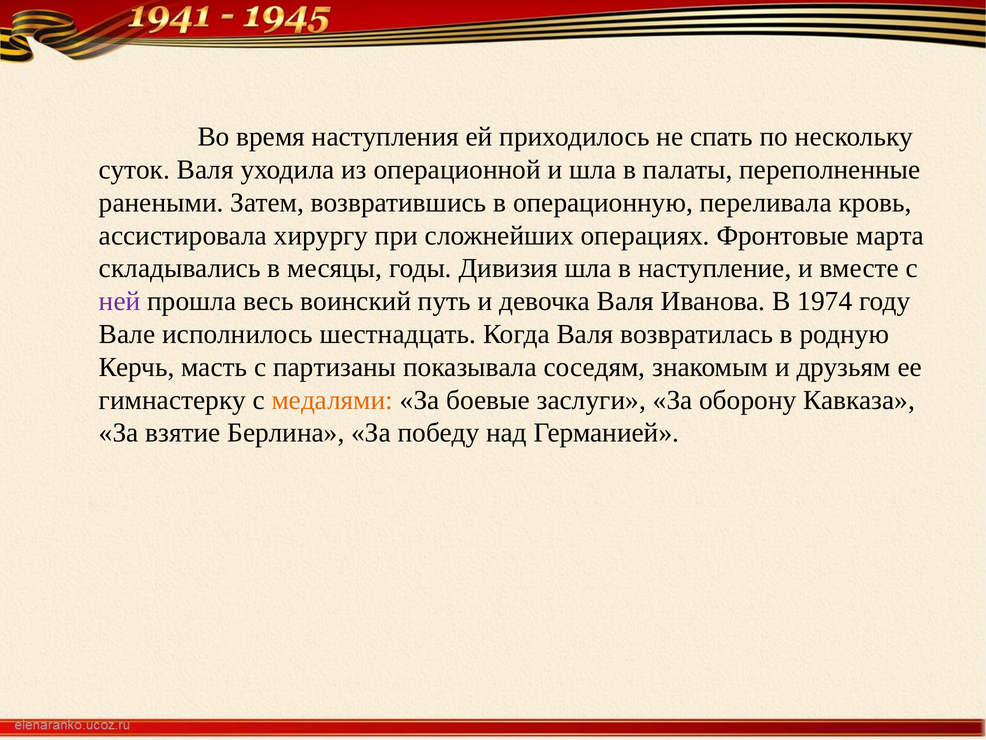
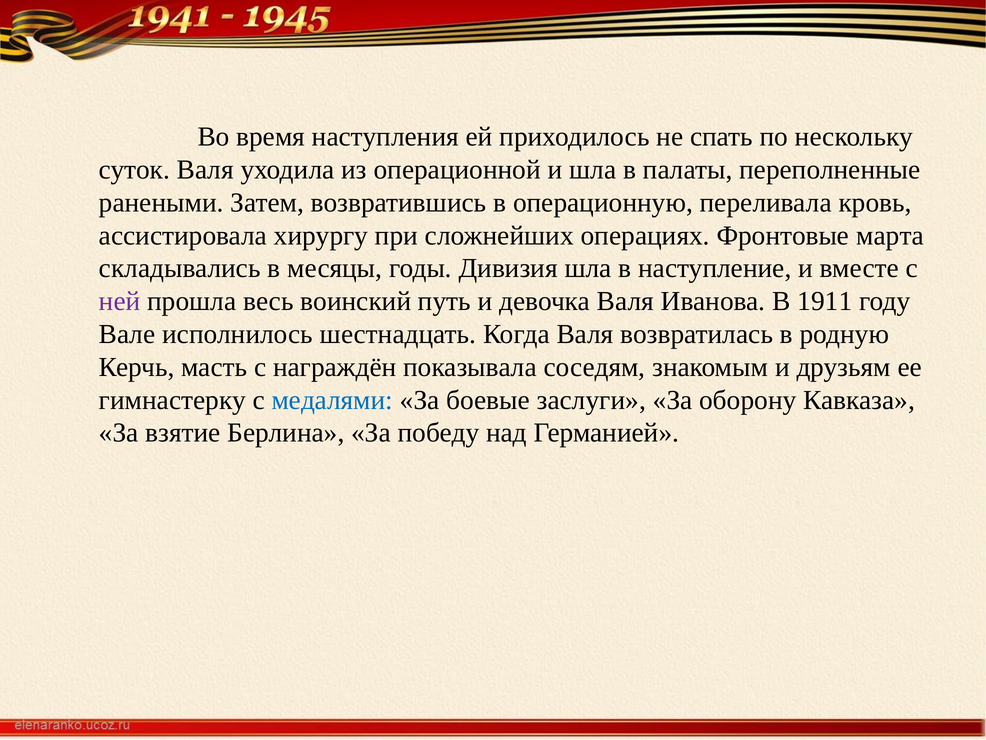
1974: 1974 -> 1911
партизаны: партизаны -> награждён
медалями colour: orange -> blue
